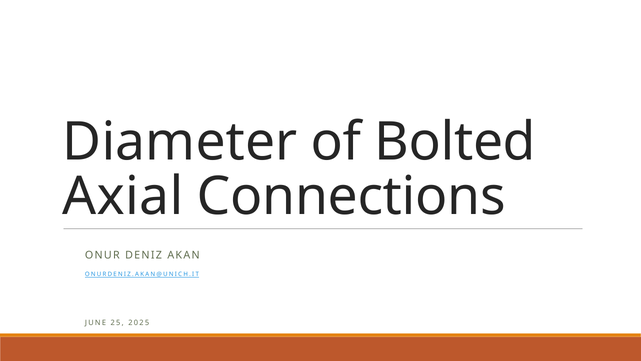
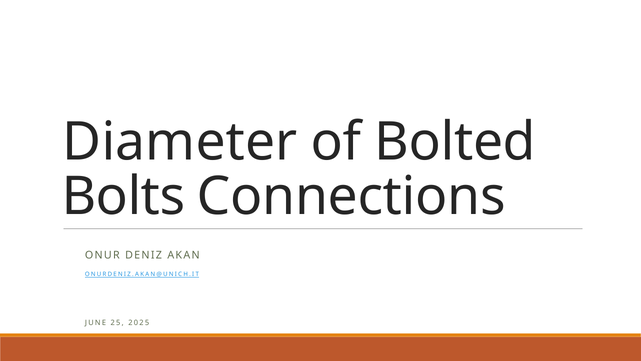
Axial: Axial -> Bolts
